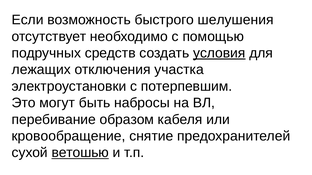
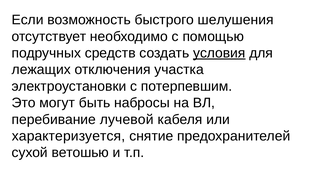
образом: образом -> лучевой
кровообращение: кровообращение -> характеризуется
ветошью underline: present -> none
